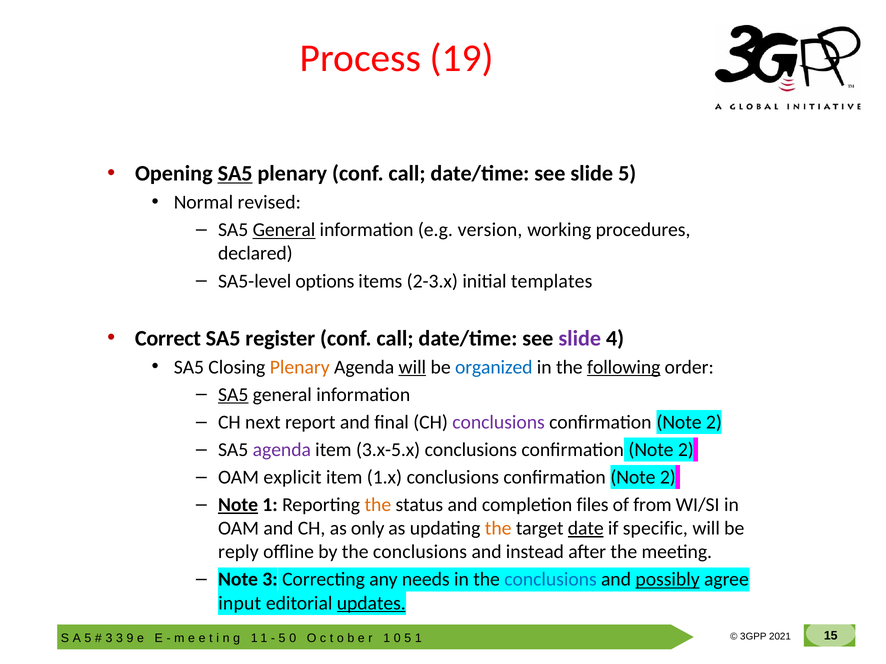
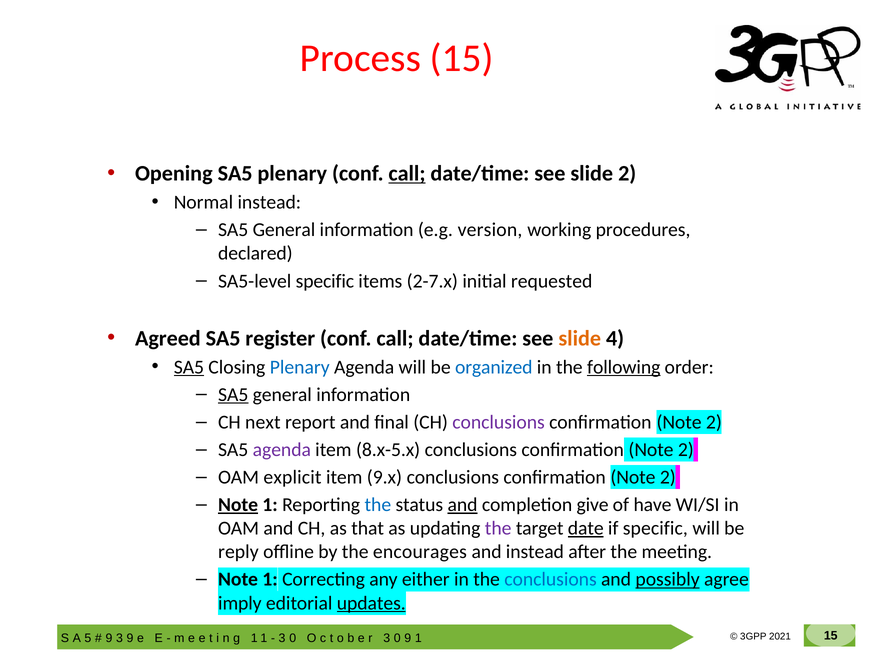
Process 19: 19 -> 15
SA5 at (235, 174) underline: present -> none
call at (407, 174) underline: none -> present
slide 5: 5 -> 2
Normal revised: revised -> instead
General at (284, 230) underline: present -> none
SA5-level options: options -> specific
2-3.x: 2-3.x -> 2-7.x
templates: templates -> requested
Correct: Correct -> Agreed
slide at (580, 339) colour: purple -> orange
SA5 at (189, 367) underline: none -> present
Plenary at (300, 367) colour: orange -> blue
will at (412, 367) underline: present -> none
3.x-5.x: 3.x-5.x -> 8.x-5.x
1.x: 1.x -> 9.x
the at (378, 505) colour: orange -> blue
and at (463, 505) underline: none -> present
files: files -> give
from: from -> have
only: only -> that
the at (498, 529) colour: orange -> purple
by the conclusions: conclusions -> encourages
3 at (270, 580): 3 -> 1
needs: needs -> either
input: input -> imply
3 at (109, 639): 3 -> 9
5 at (282, 639): 5 -> 3
1 at (387, 639): 1 -> 3
5 at (408, 639): 5 -> 9
